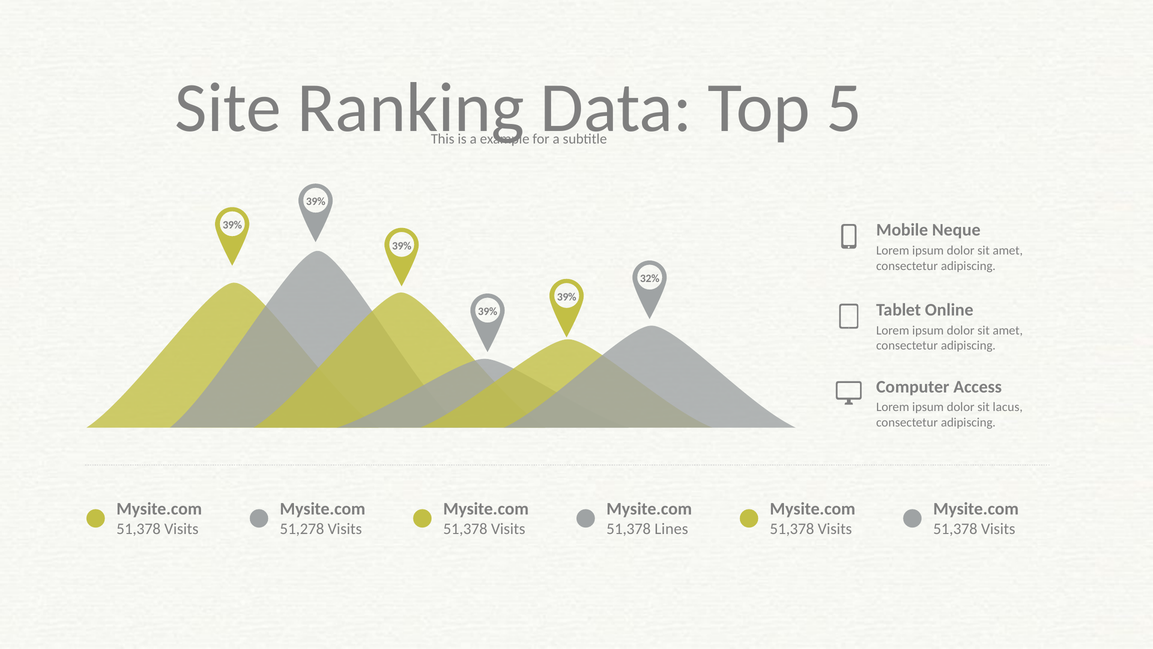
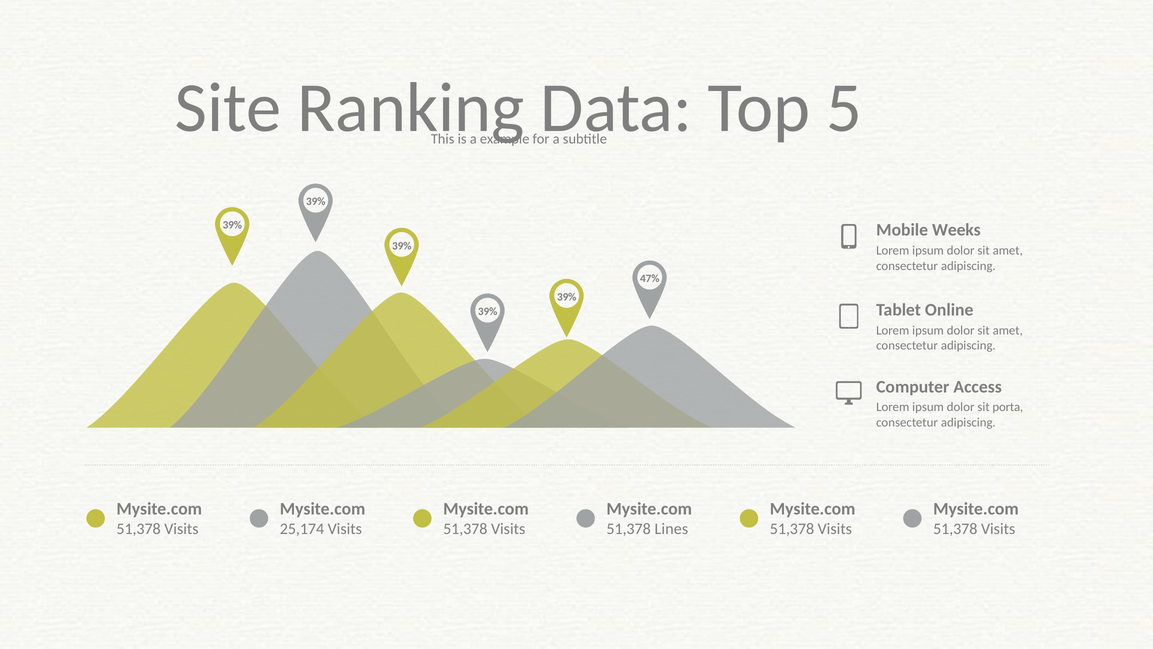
Neque: Neque -> Weeks
32%: 32% -> 47%
lacus: lacus -> porta
51,278: 51,278 -> 25,174
